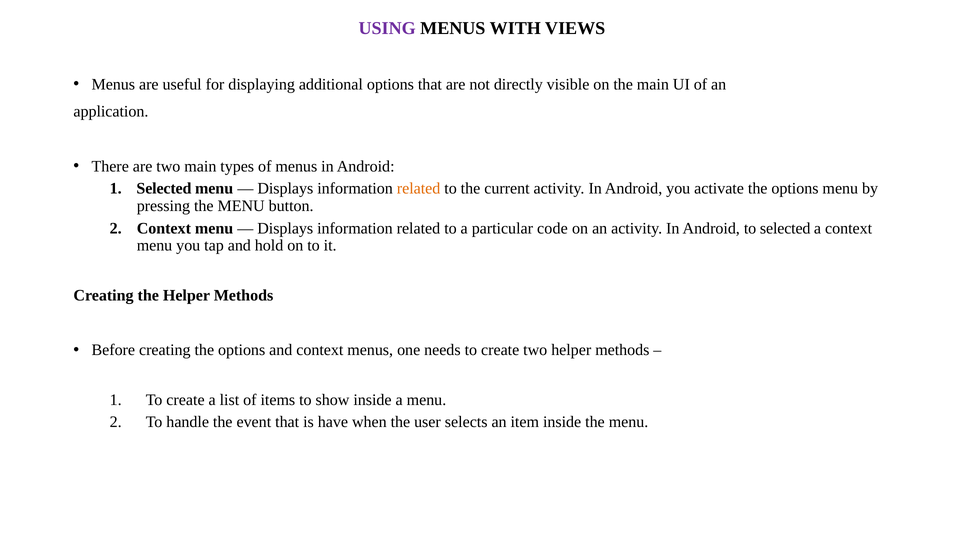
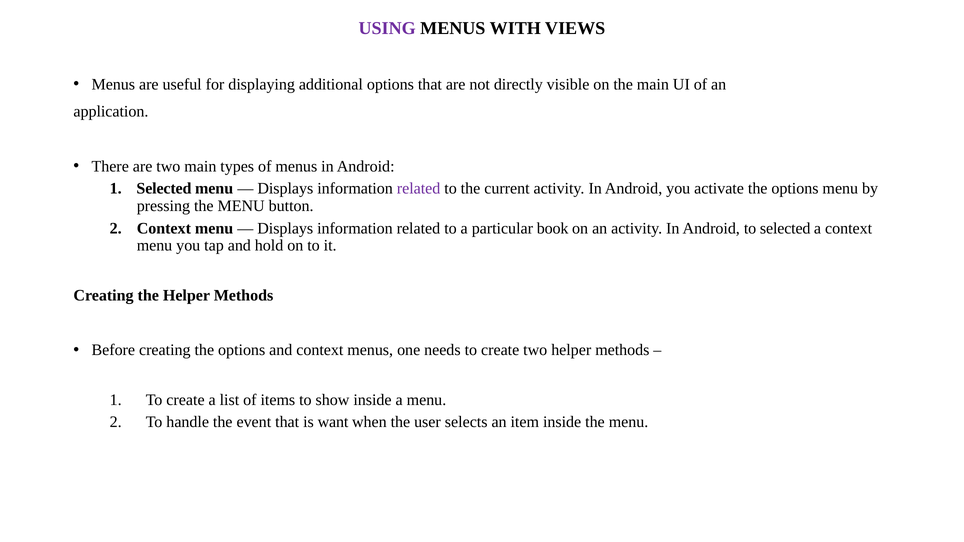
related at (419, 189) colour: orange -> purple
code: code -> book
have: have -> want
